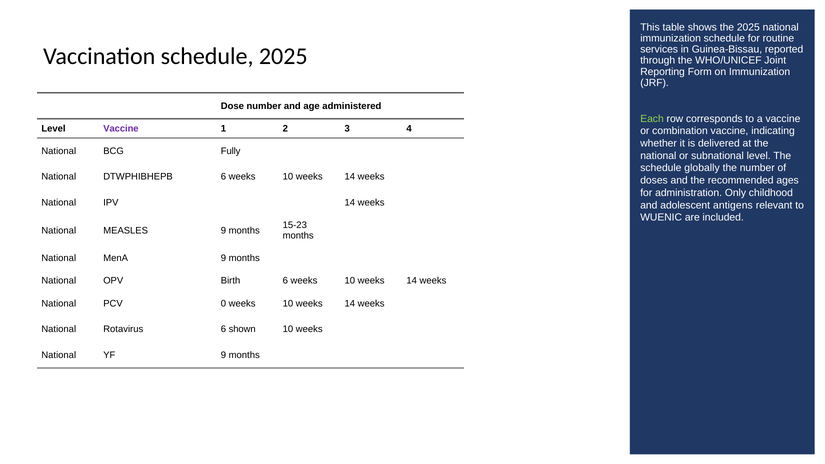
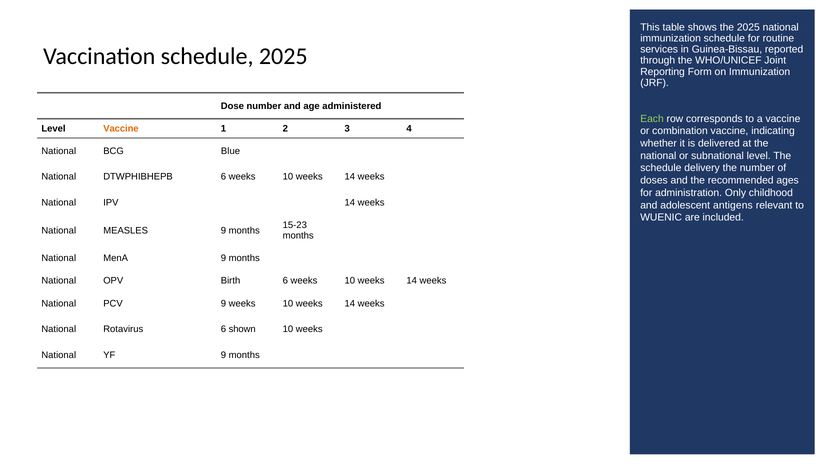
Vaccine at (121, 128) colour: purple -> orange
Fully: Fully -> Blue
globally: globally -> delivery
PCV 0: 0 -> 9
